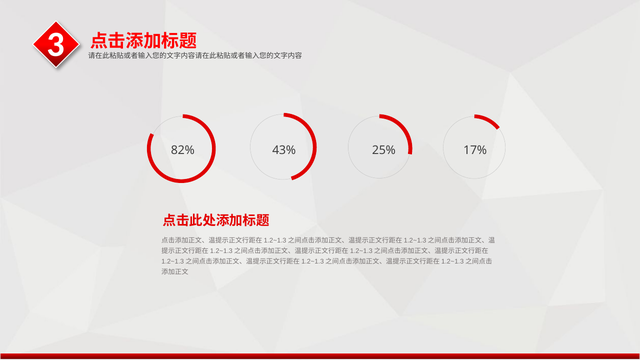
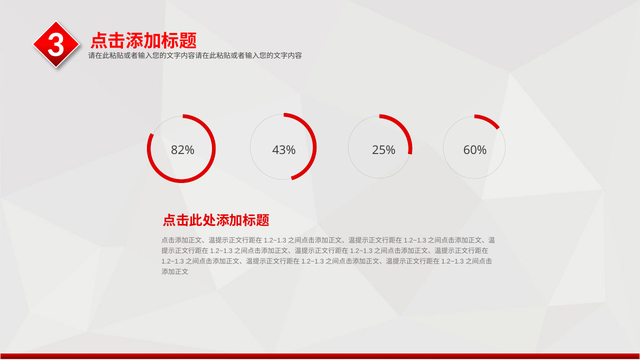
17%: 17% -> 60%
